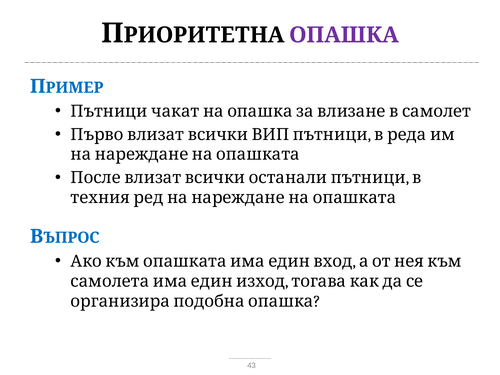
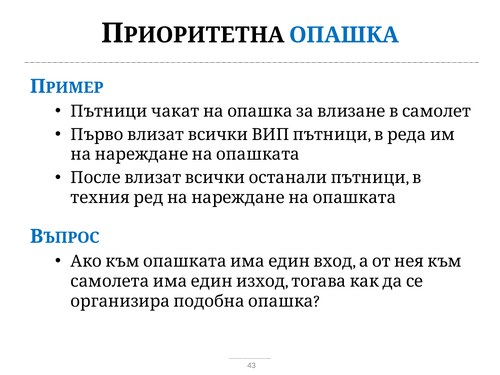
ОПАШКА colour: purple -> blue
